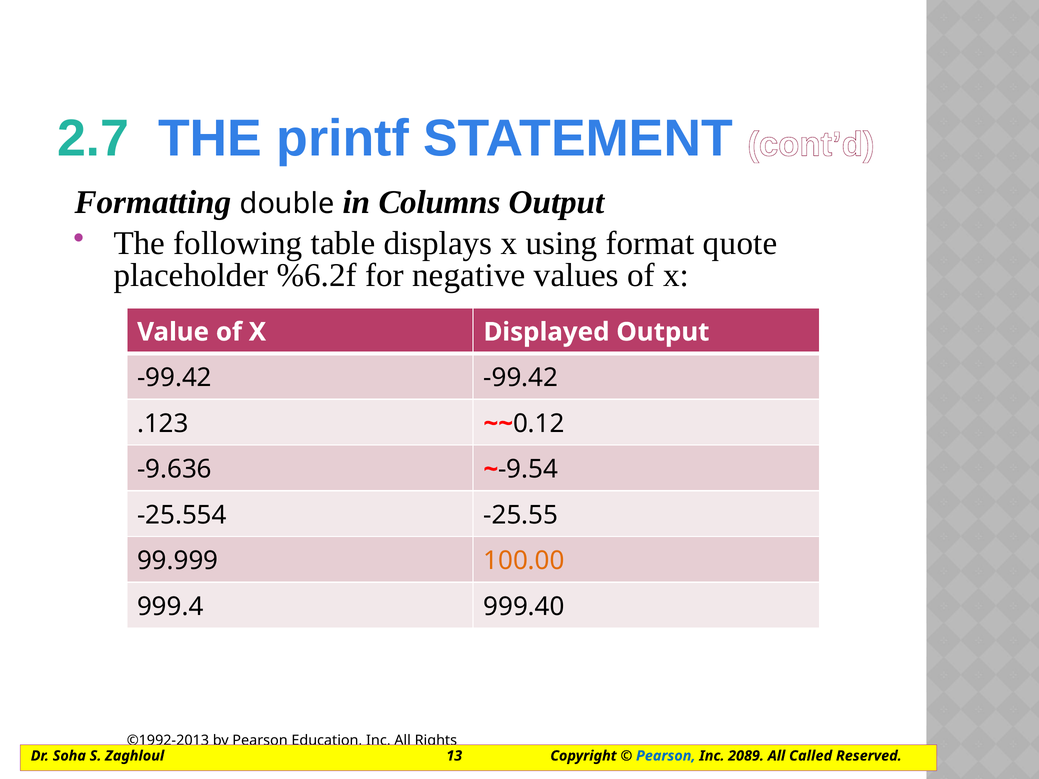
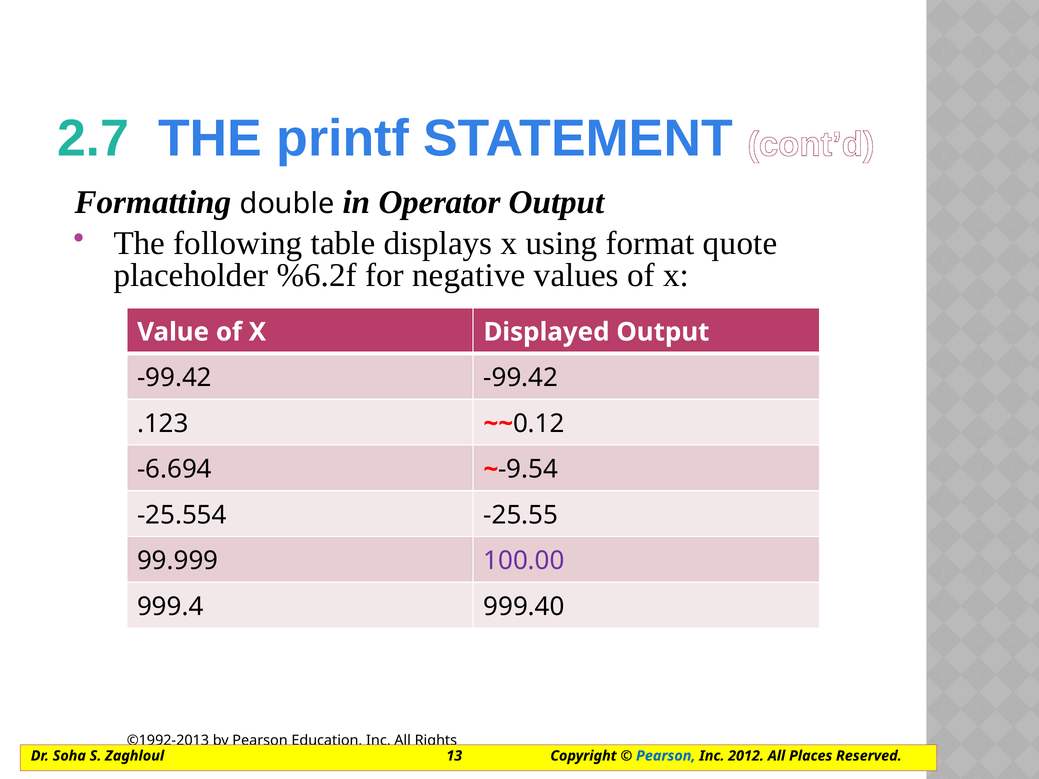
Columns: Columns -> Operator
-9.636: -9.636 -> -6.694
100.00 colour: orange -> purple
2089: 2089 -> 2012
Called: Called -> Places
